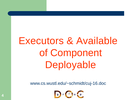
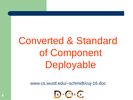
Executors: Executors -> Converted
Available: Available -> Standard
